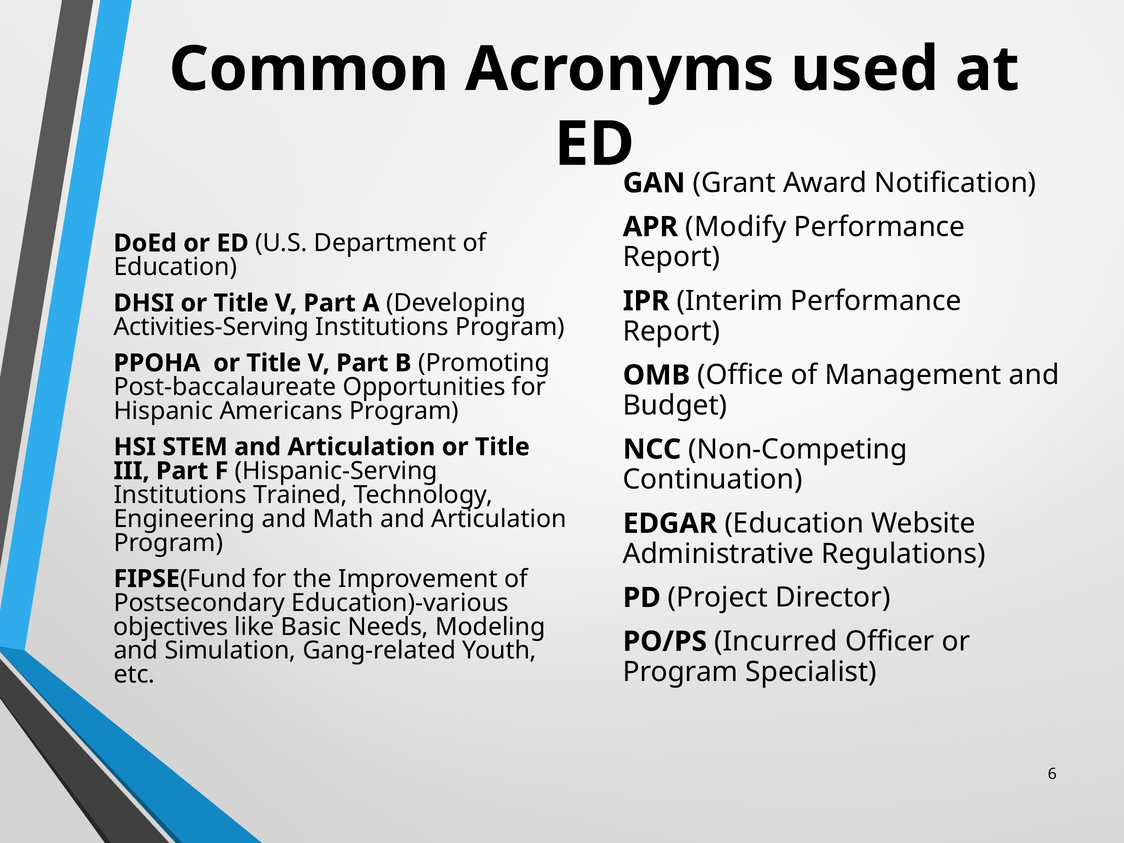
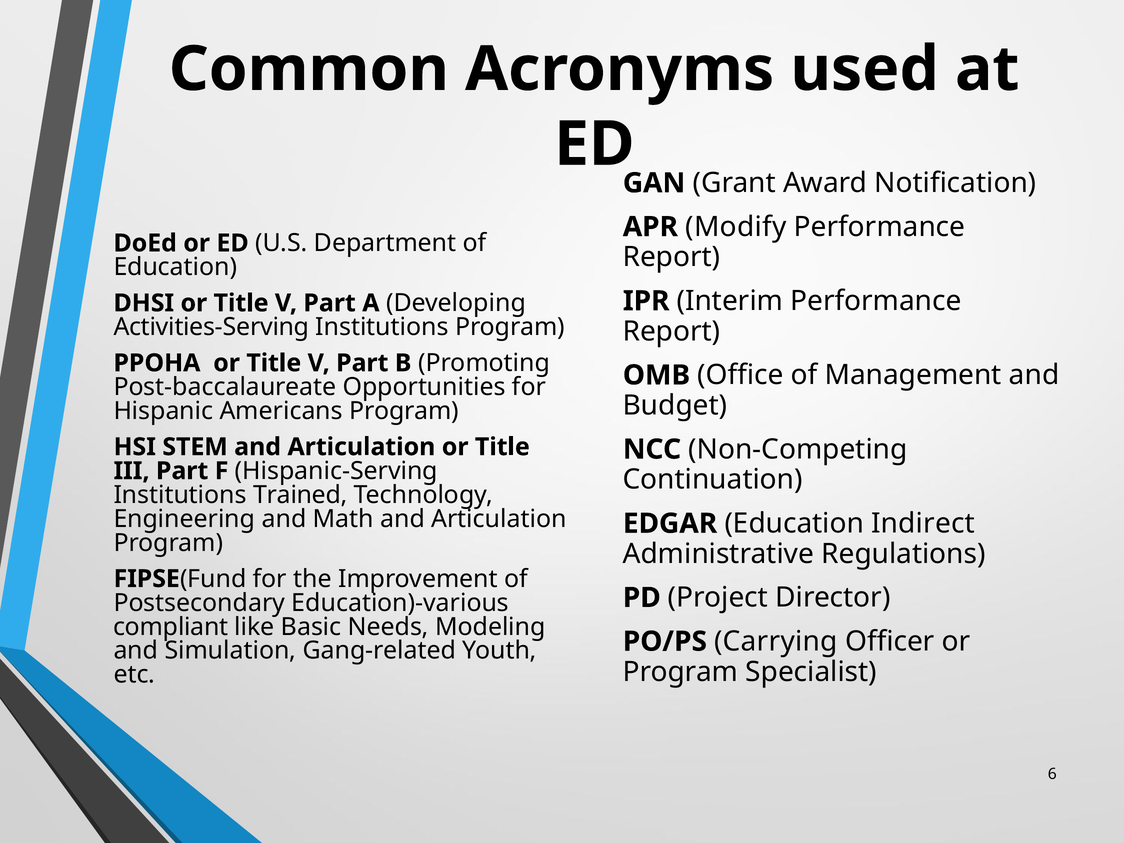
Website: Website -> Indirect
objectives: objectives -> compliant
Incurred: Incurred -> Carrying
